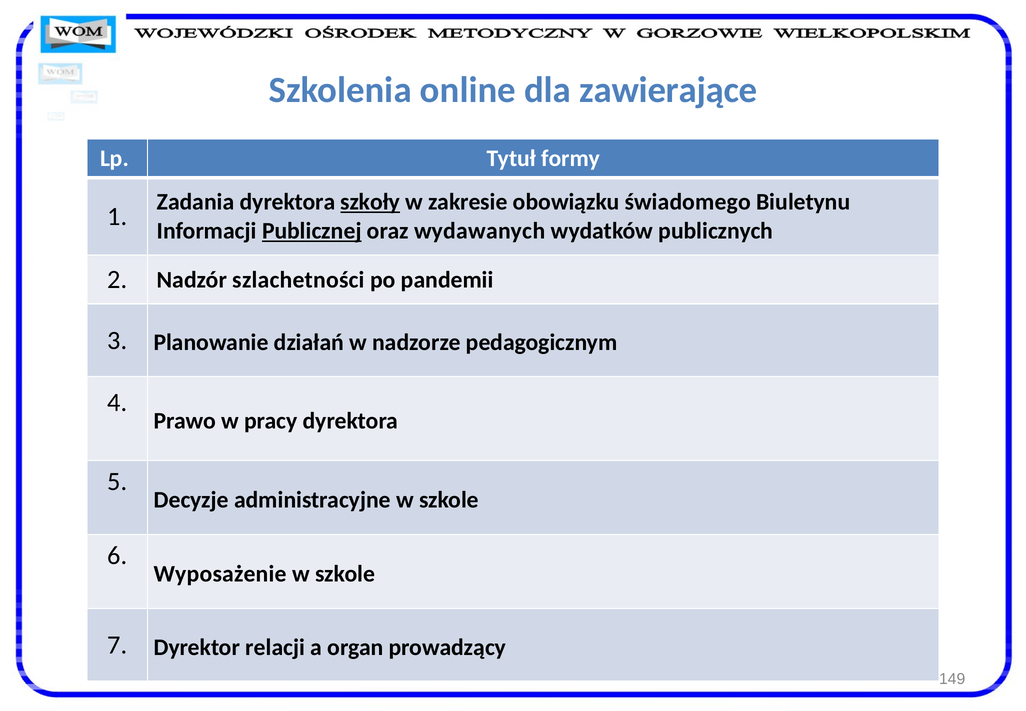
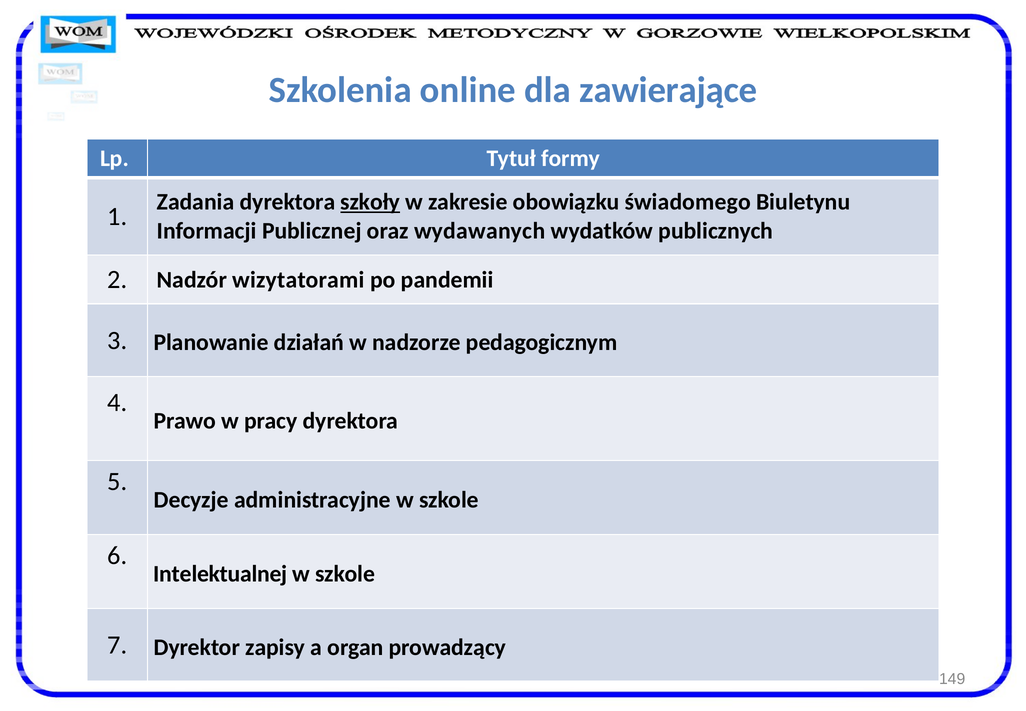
Publicznej underline: present -> none
szlachetności: szlachetności -> wizytatorami
Wyposażenie: Wyposażenie -> Intelektualnej
relacji: relacji -> zapisy
